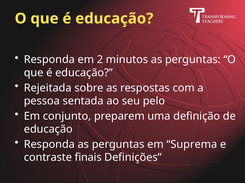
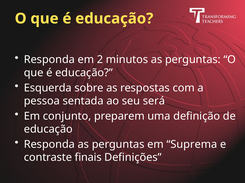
Rejeitada: Rejeitada -> Esquerda
pelo: pelo -> será
